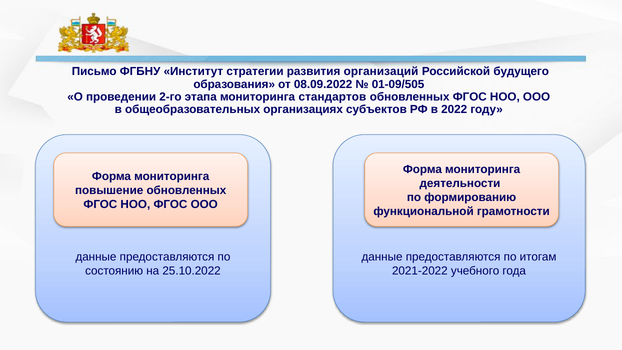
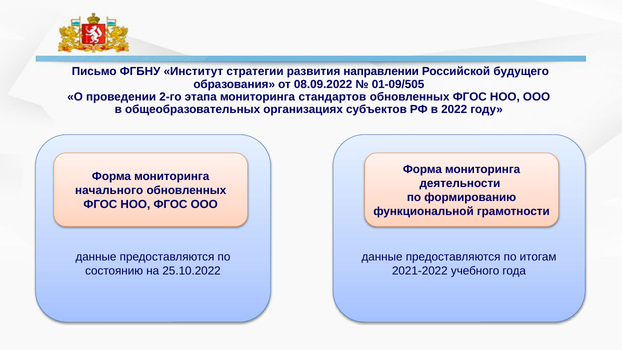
организаций: организаций -> направлении
повышение: повышение -> начального
